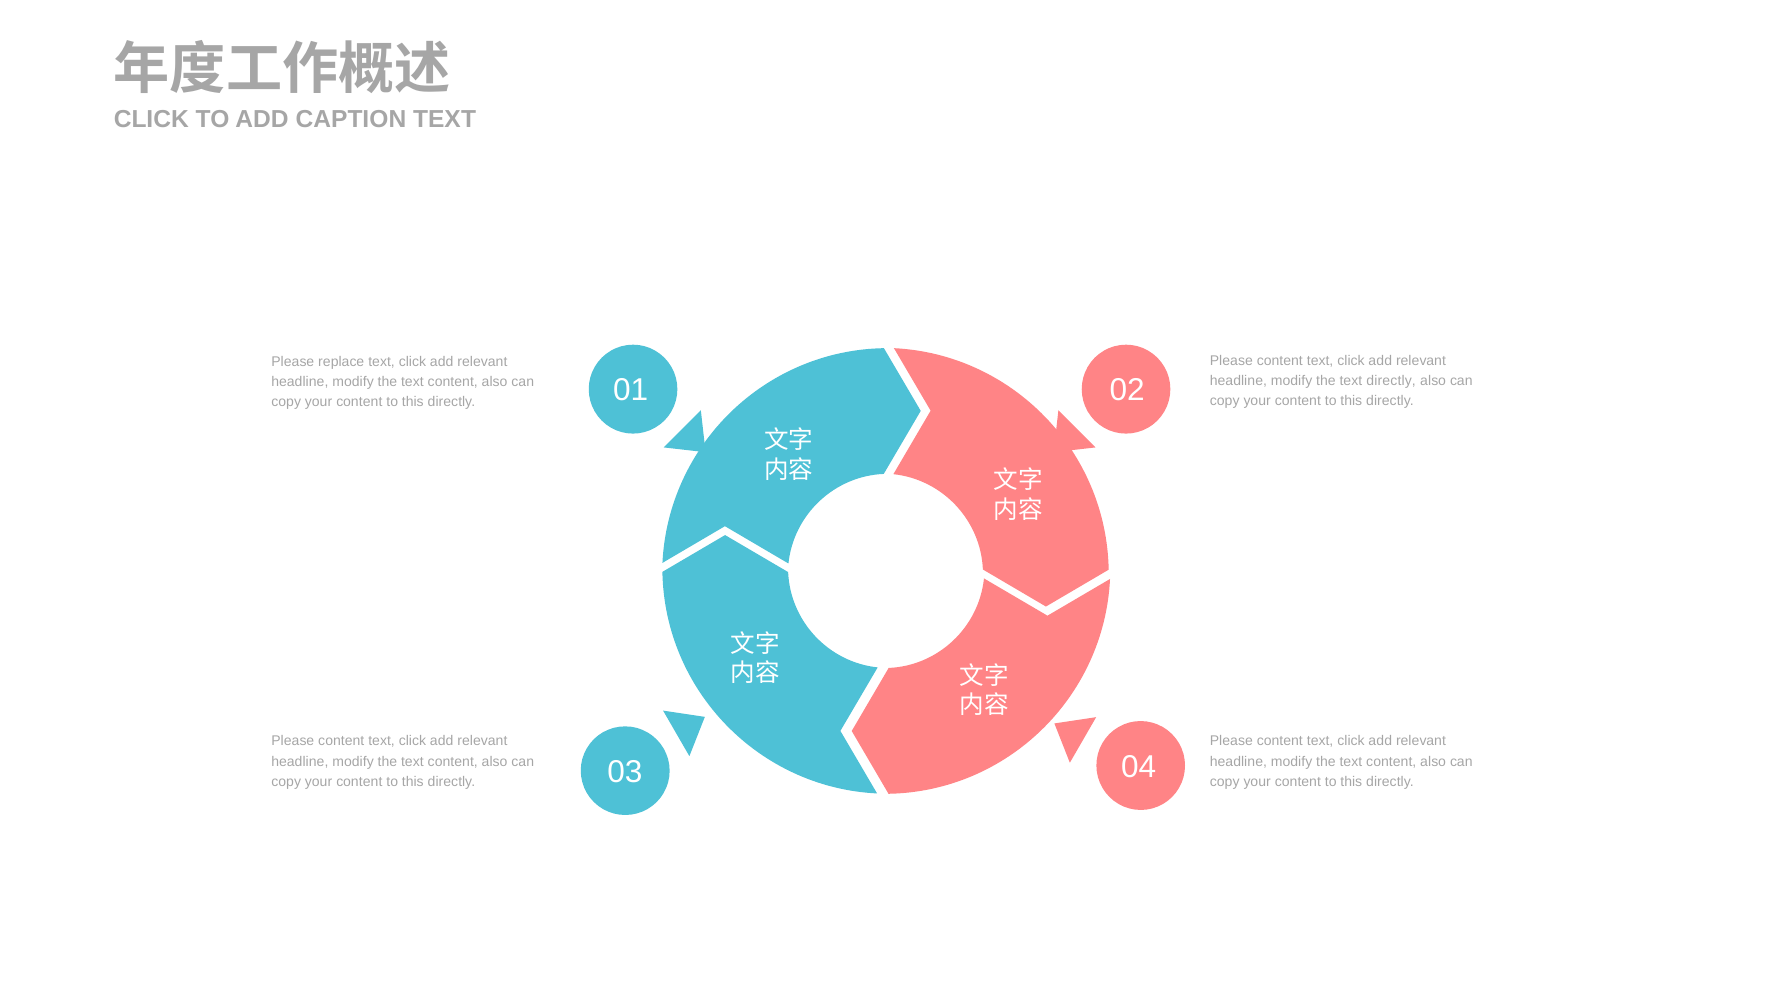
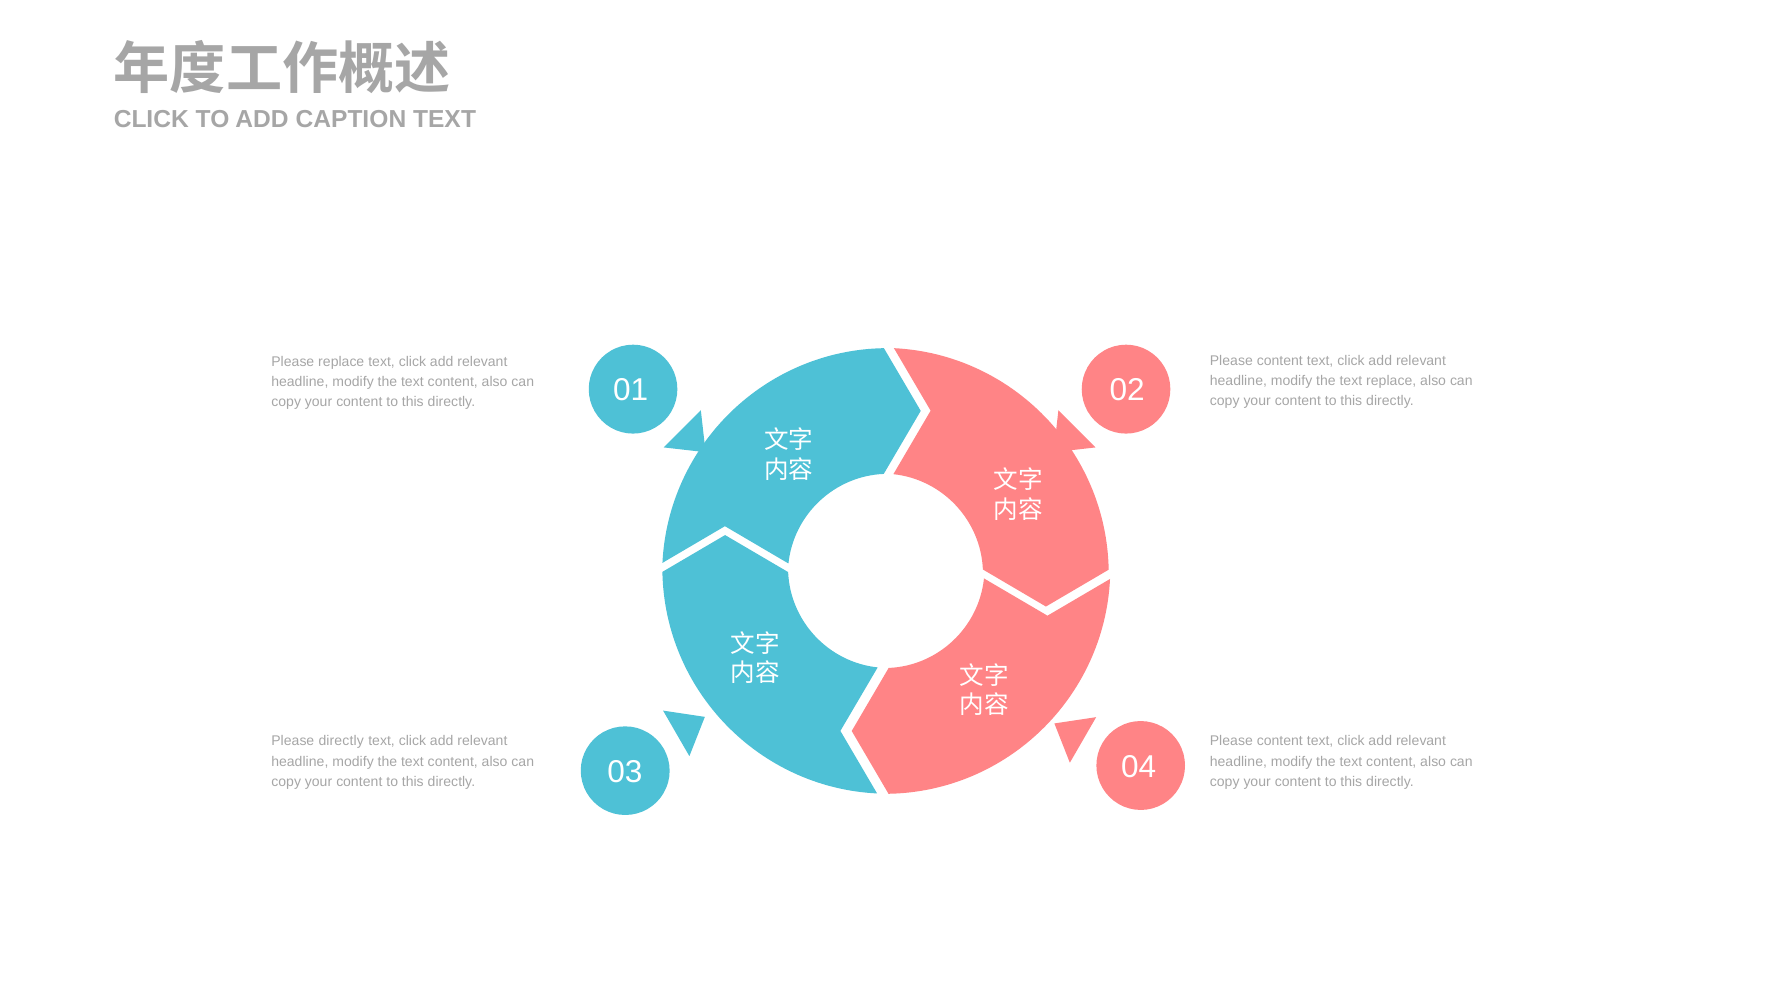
text directly: directly -> replace
content at (341, 741): content -> directly
